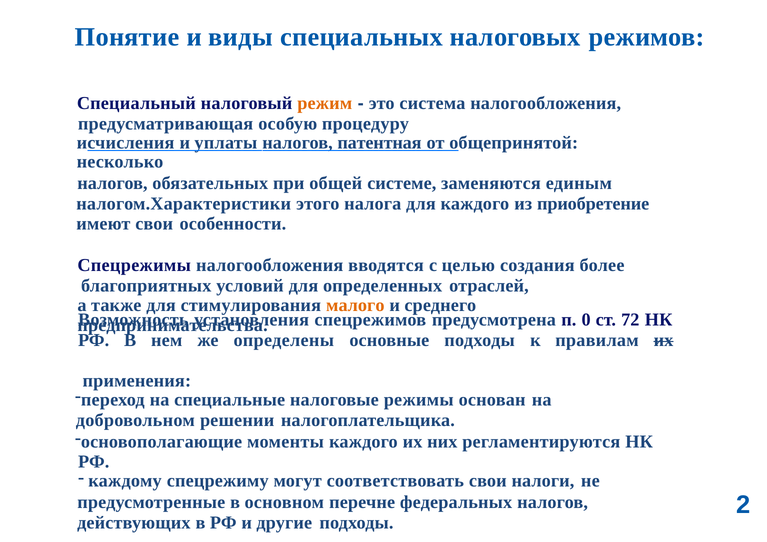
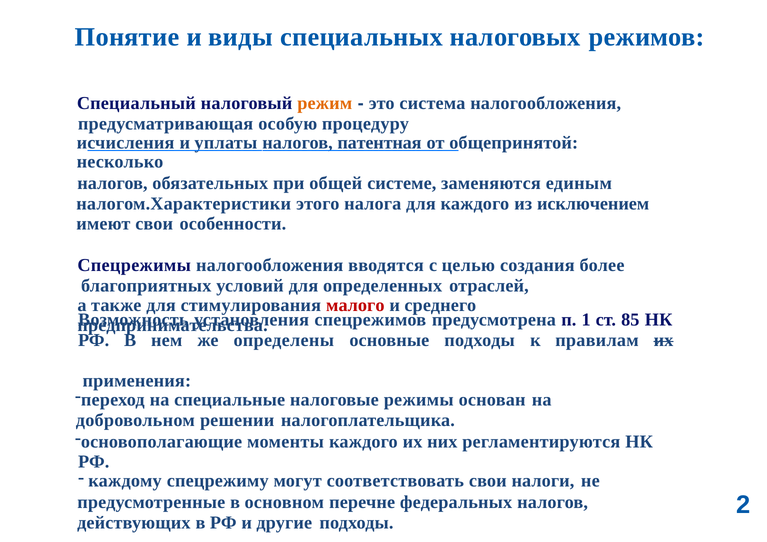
приобретение: приобретение -> исключением
малого colour: orange -> red
0: 0 -> 1
72: 72 -> 85
